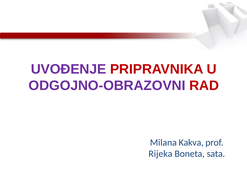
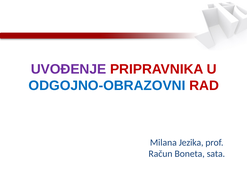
ODGOJNO-OBRAZOVNI colour: purple -> blue
Kakva: Kakva -> Jezika
Rijeka: Rijeka -> Račun
